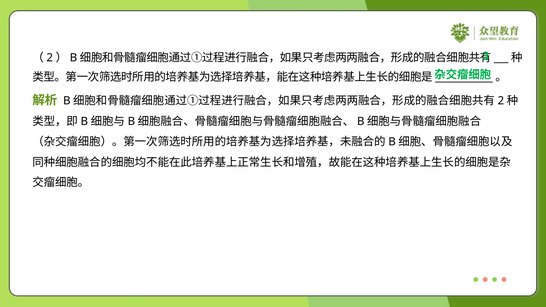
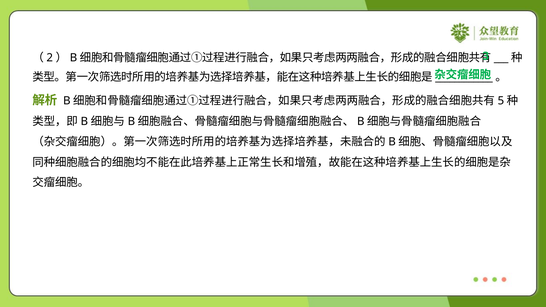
2 at (501, 101): 2 -> 5
